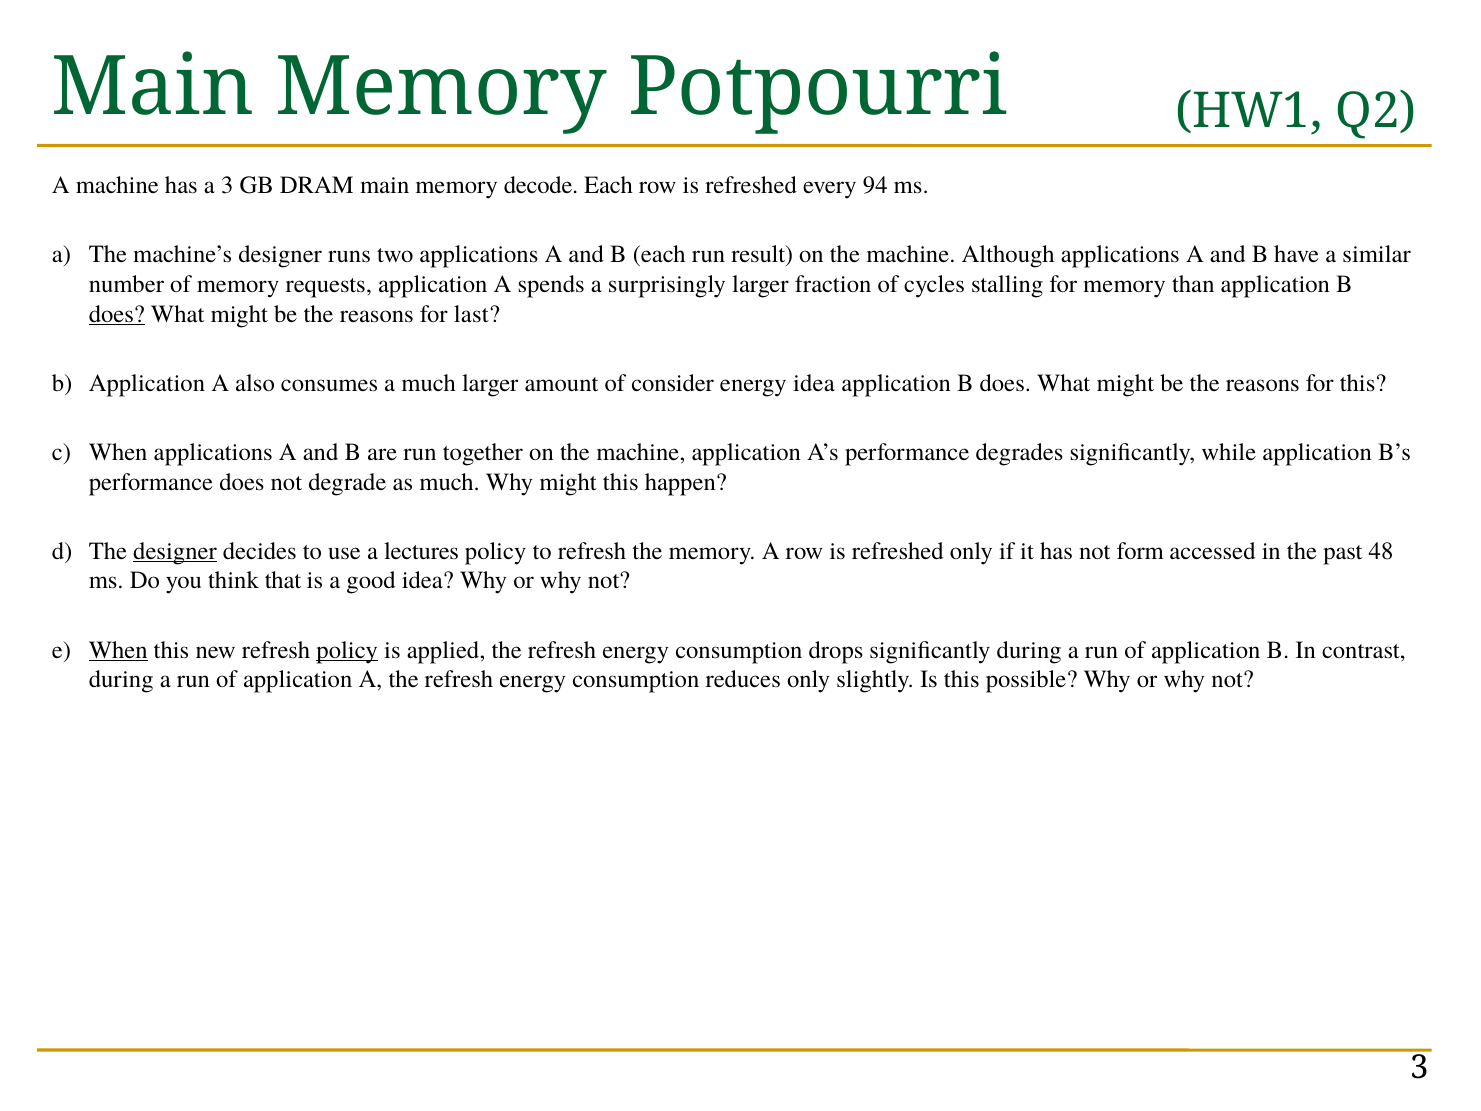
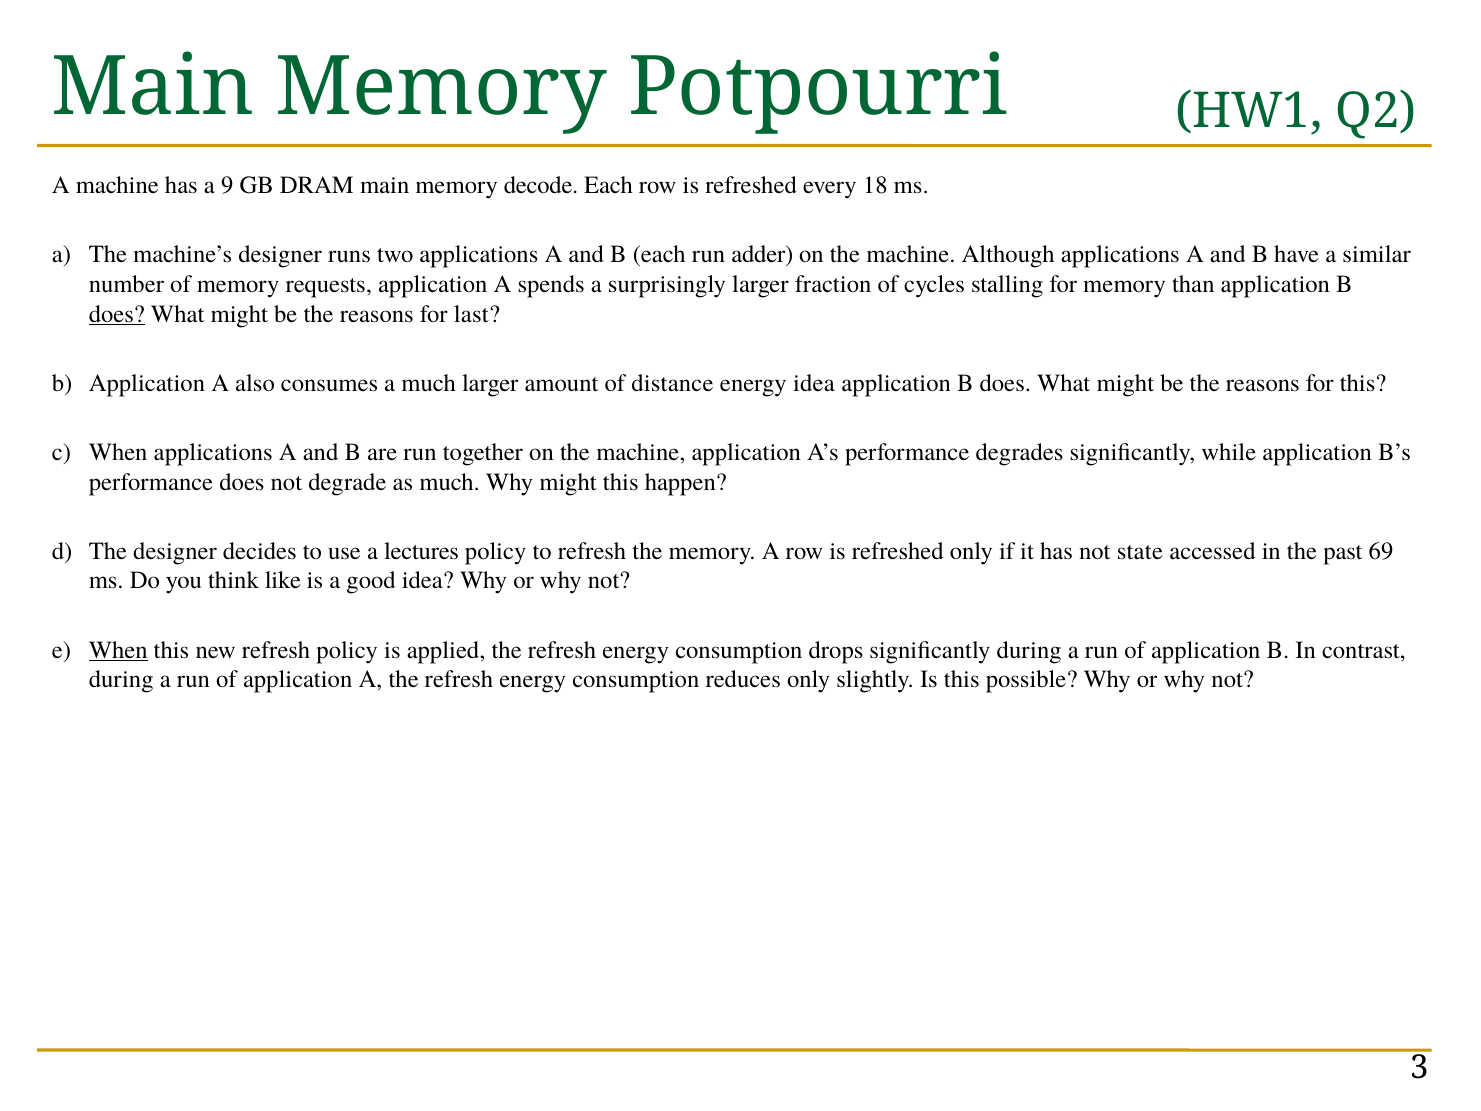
a 3: 3 -> 9
94: 94 -> 18
result: result -> adder
consider: consider -> distance
designer at (175, 551) underline: present -> none
form: form -> state
48: 48 -> 69
that: that -> like
policy at (347, 650) underline: present -> none
